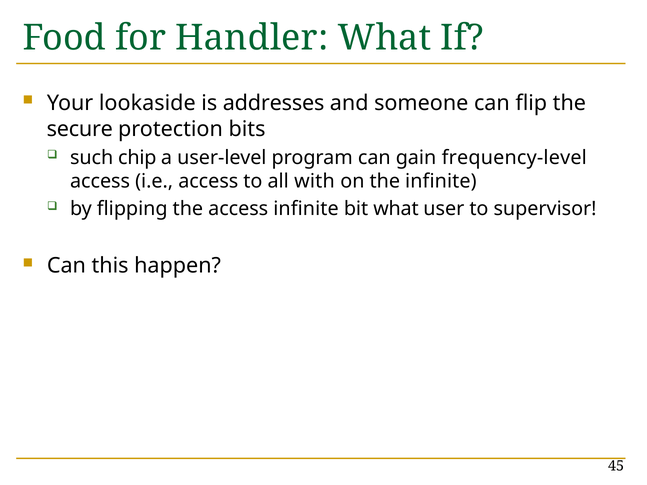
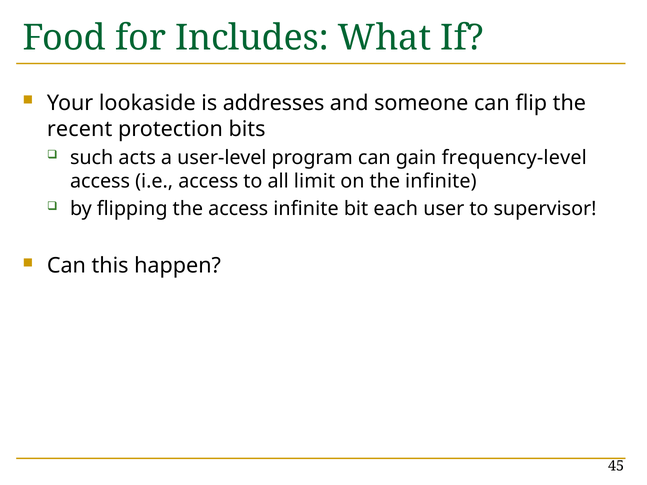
Handler: Handler -> Includes
secure: secure -> recent
chip: chip -> acts
with: with -> limit
bit what: what -> each
